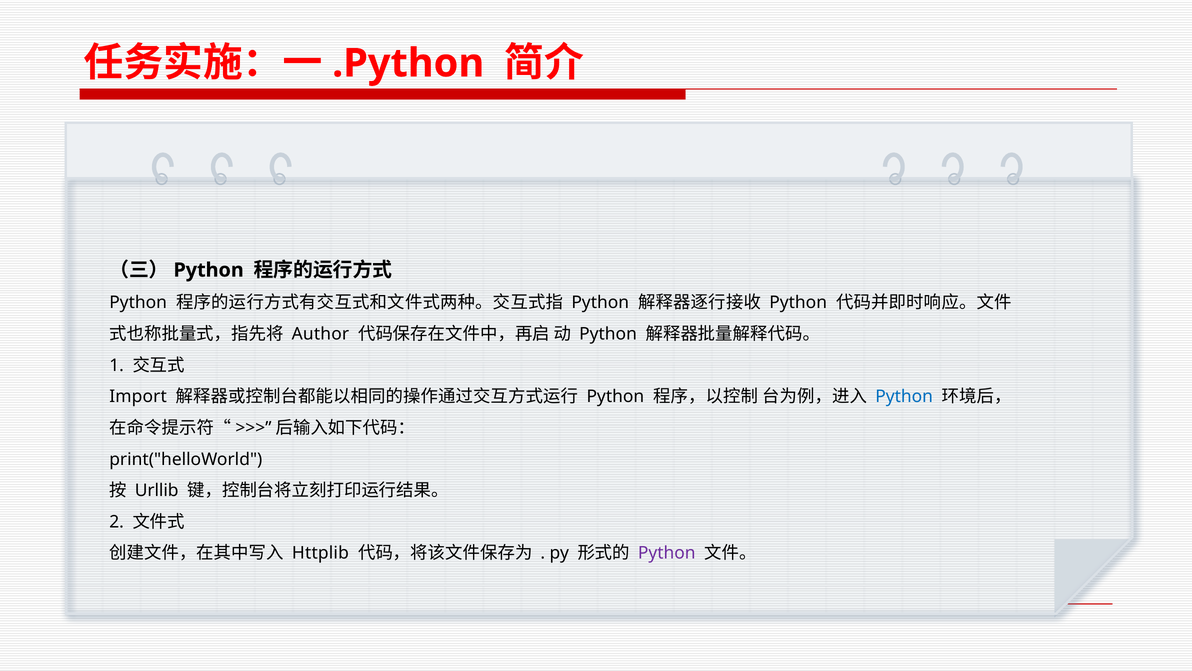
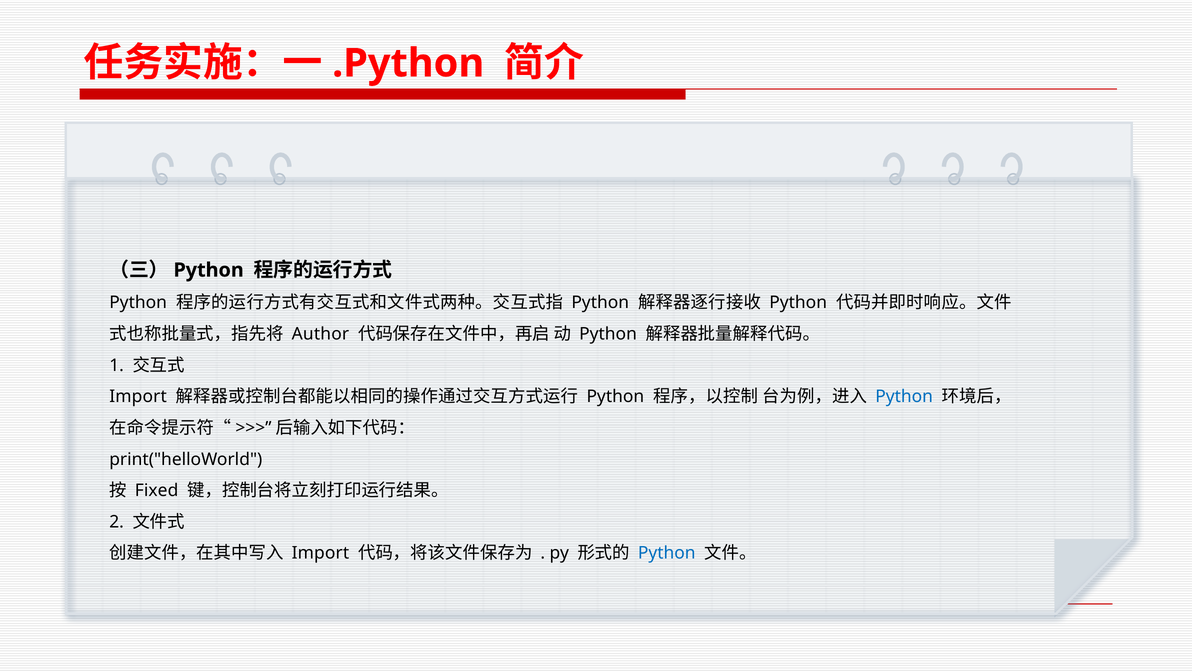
Urllib: Urllib -> Fixed
Httplib at (320, 553): Httplib -> Import
Python at (667, 553) colour: purple -> blue
